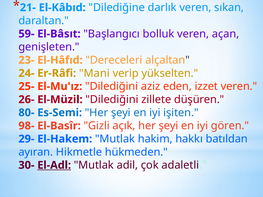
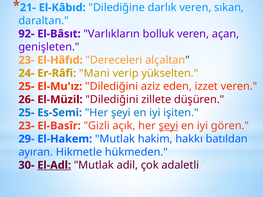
59-: 59- -> 92-
Başlangıcı: Başlangıcı -> Varlıkların
80- at (26, 113): 80- -> 25-
98- at (26, 126): 98- -> 23-
şeyi at (169, 126) underline: none -> present
